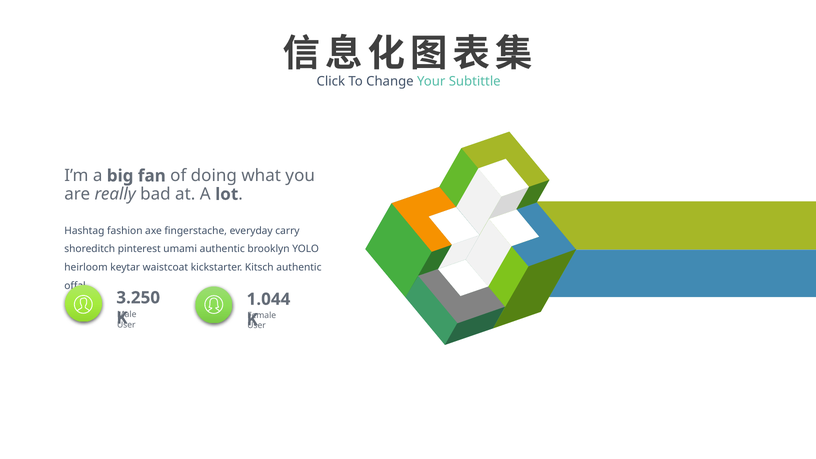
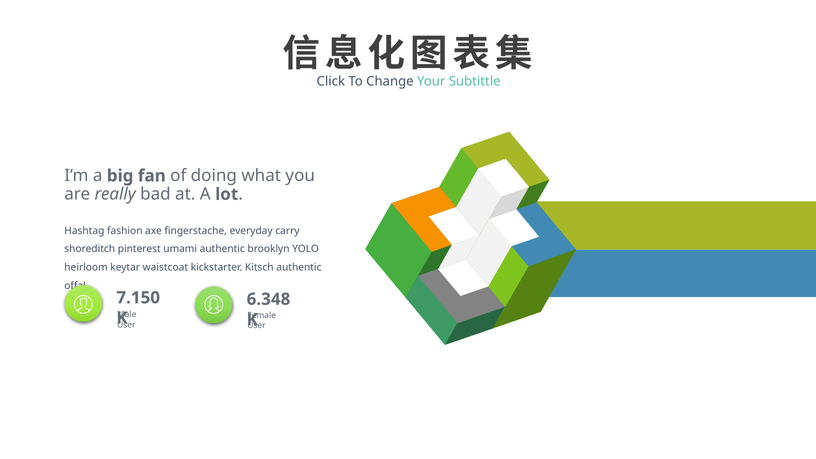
3.250: 3.250 -> 7.150
1.044: 1.044 -> 6.348
